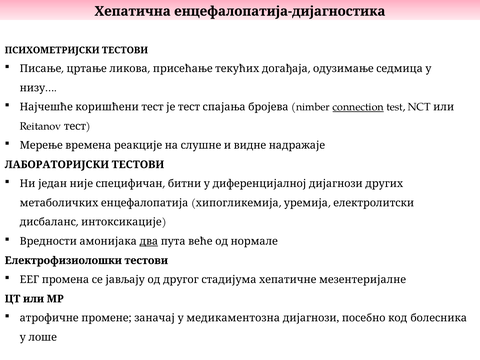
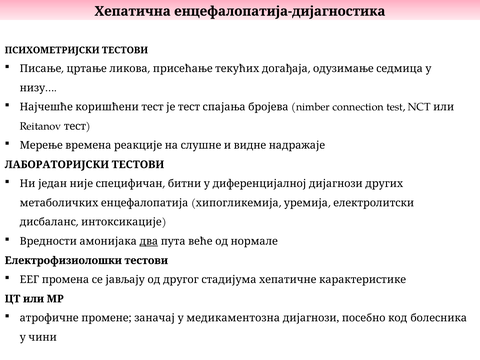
connection underline: present -> none
мезентеријалне: мезентеријалне -> карактеристике
лоше: лоше -> чини
